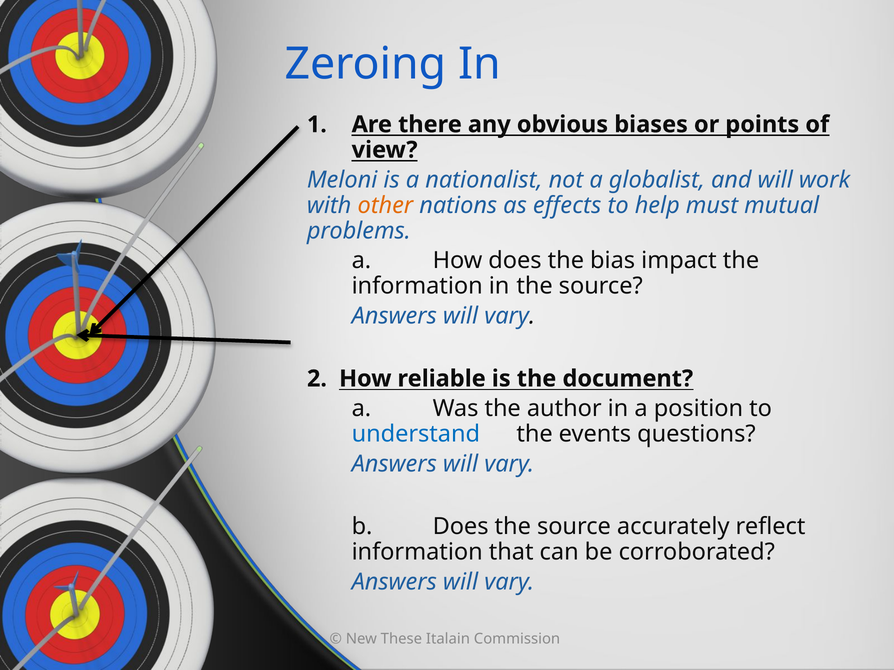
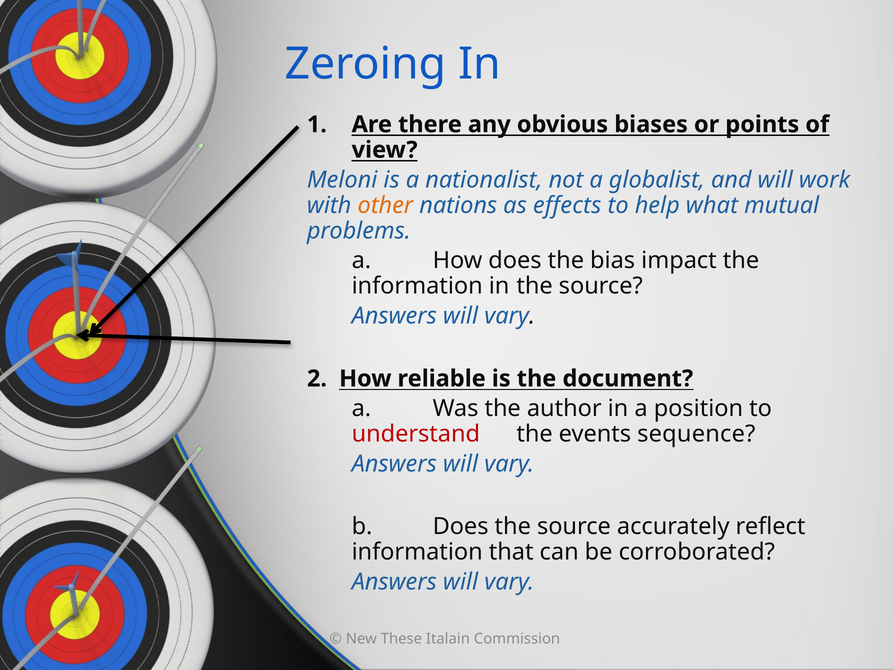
must: must -> what
understand colour: blue -> red
questions: questions -> sequence
